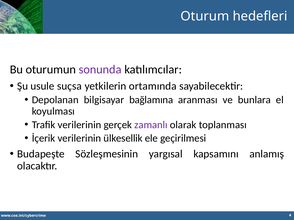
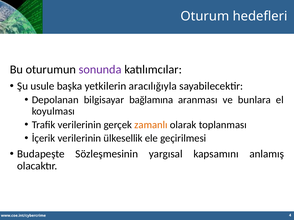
suçsa: suçsa -> başka
ortamında: ortamında -> aracılığıyla
zamanlı colour: purple -> orange
